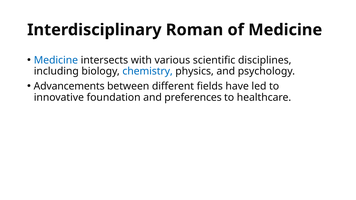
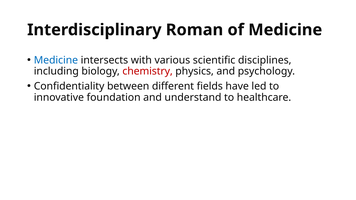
chemistry colour: blue -> red
Advancements: Advancements -> Confidentiality
preferences: preferences -> understand
